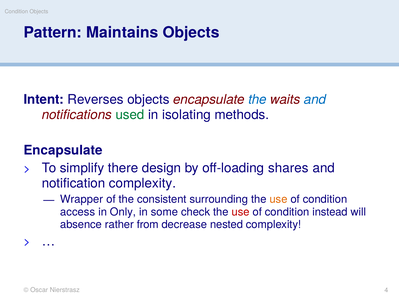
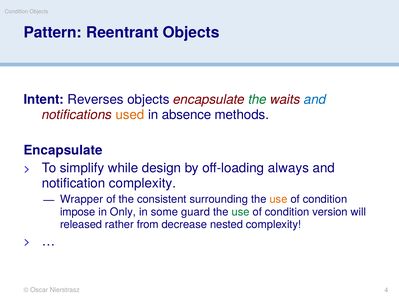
Maintains: Maintains -> Reentrant
the at (257, 100) colour: blue -> green
used colour: green -> orange
isolating: isolating -> absence
there: there -> while
shares: shares -> always
access: access -> impose
check: check -> guard
use at (241, 212) colour: red -> green
instead: instead -> version
absence: absence -> released
